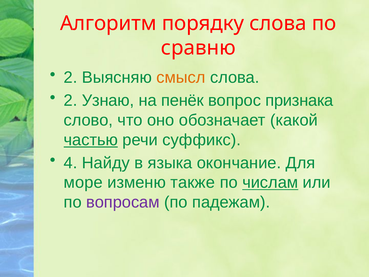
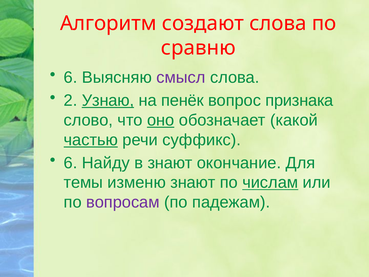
порядку: порядку -> создают
2 at (70, 77): 2 -> 6
смысл colour: orange -> purple
Узнаю underline: none -> present
оно underline: none -> present
4 at (70, 163): 4 -> 6
в языка: языка -> знают
море: море -> темы
изменю также: также -> знают
